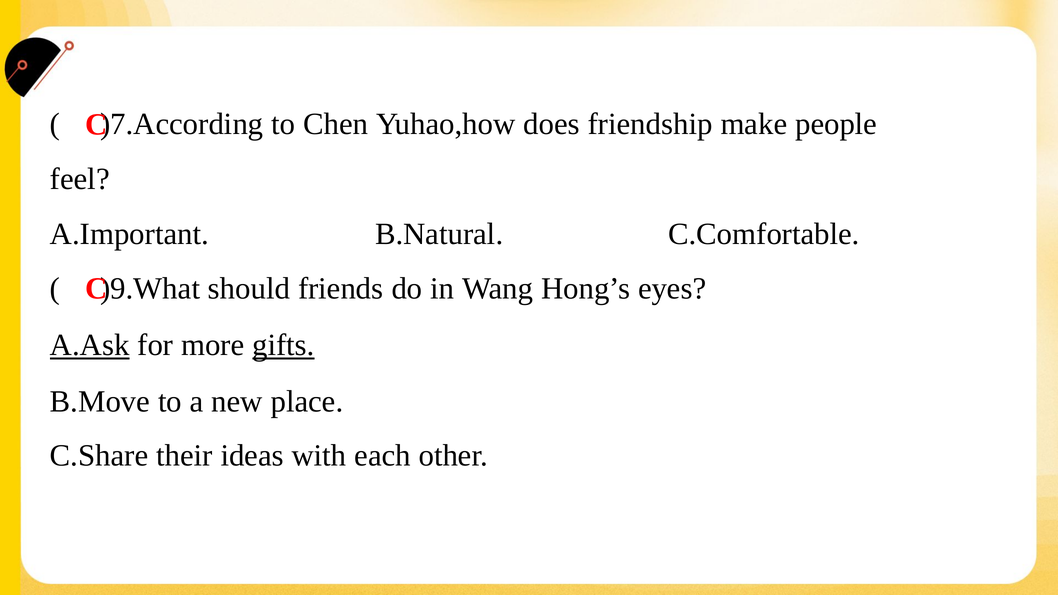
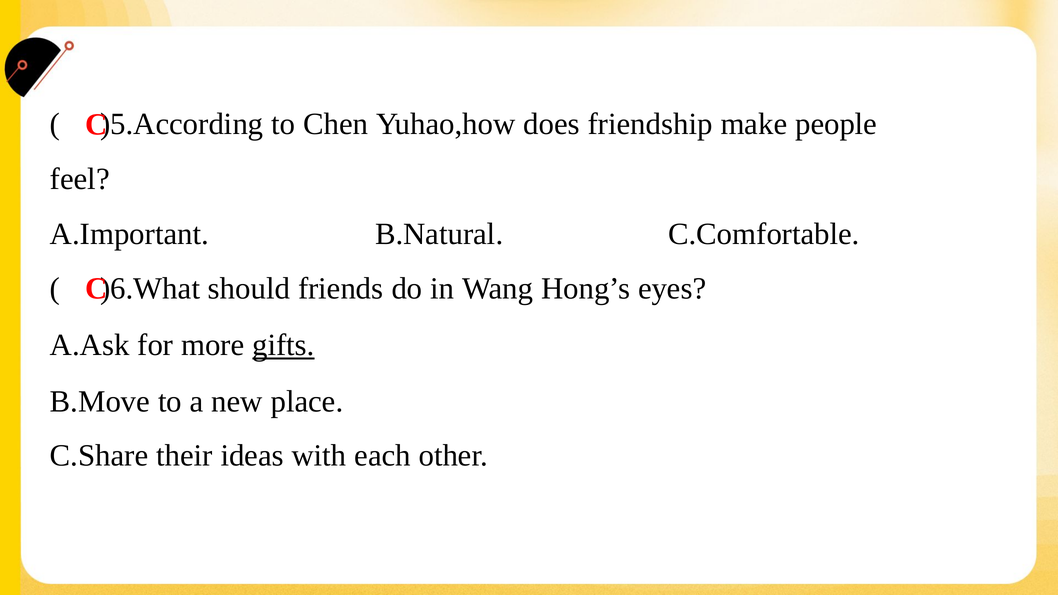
)7.According: )7.According -> )5.According
)9.What: )9.What -> )6.What
A.Ask underline: present -> none
